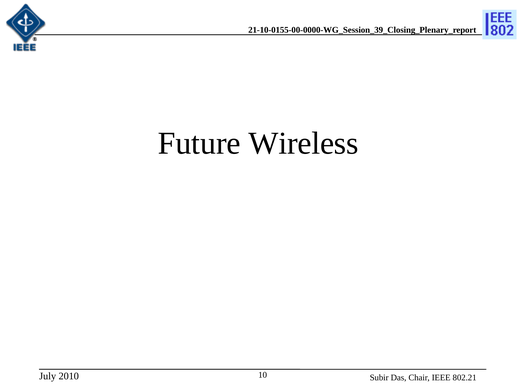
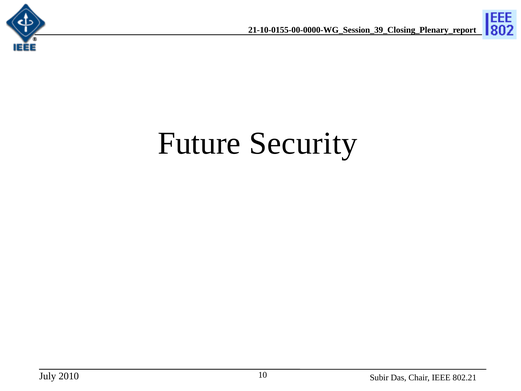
Wireless: Wireless -> Security
